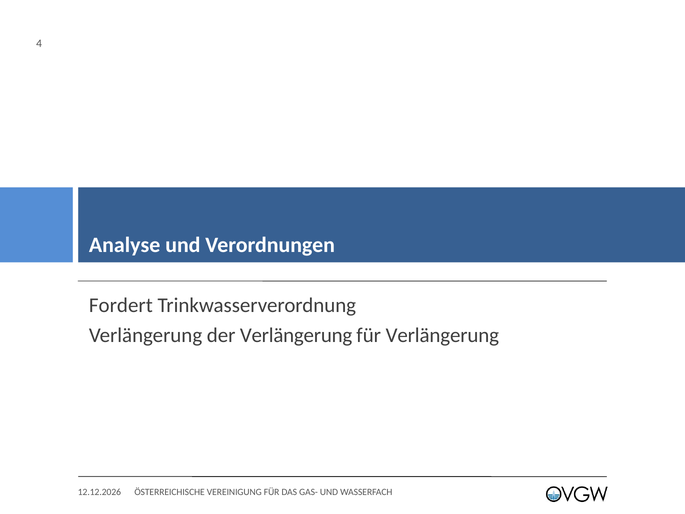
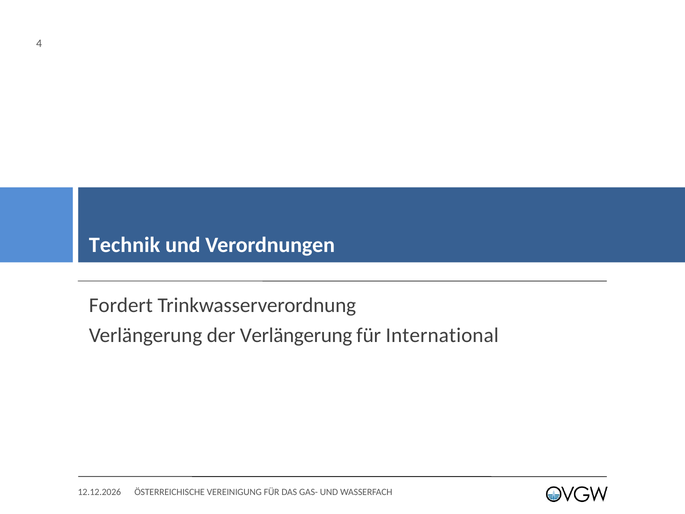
Analyse: Analyse -> Technik
für Verlängerung: Verlängerung -> International
